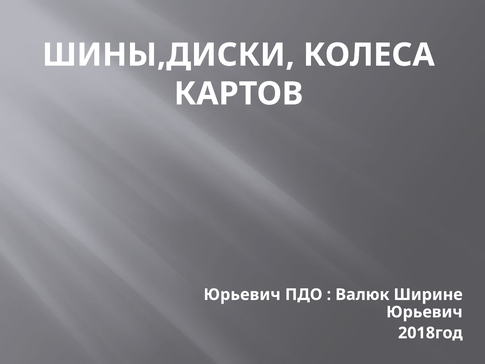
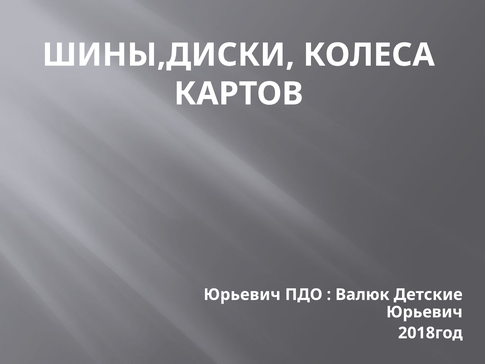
Ширине: Ширине -> Детские
